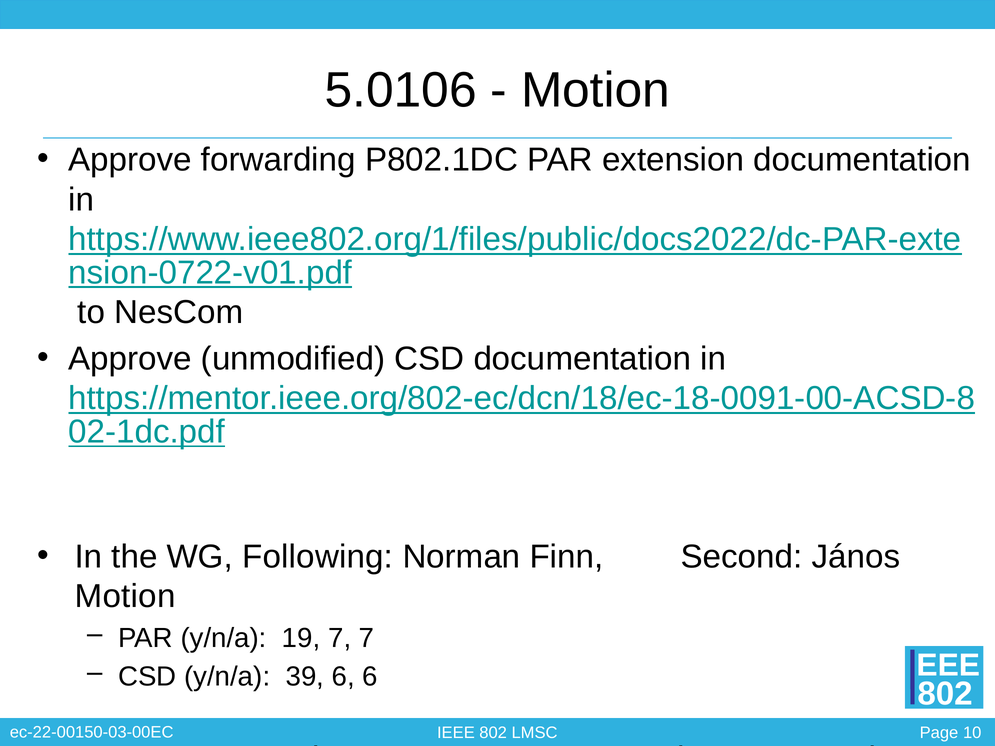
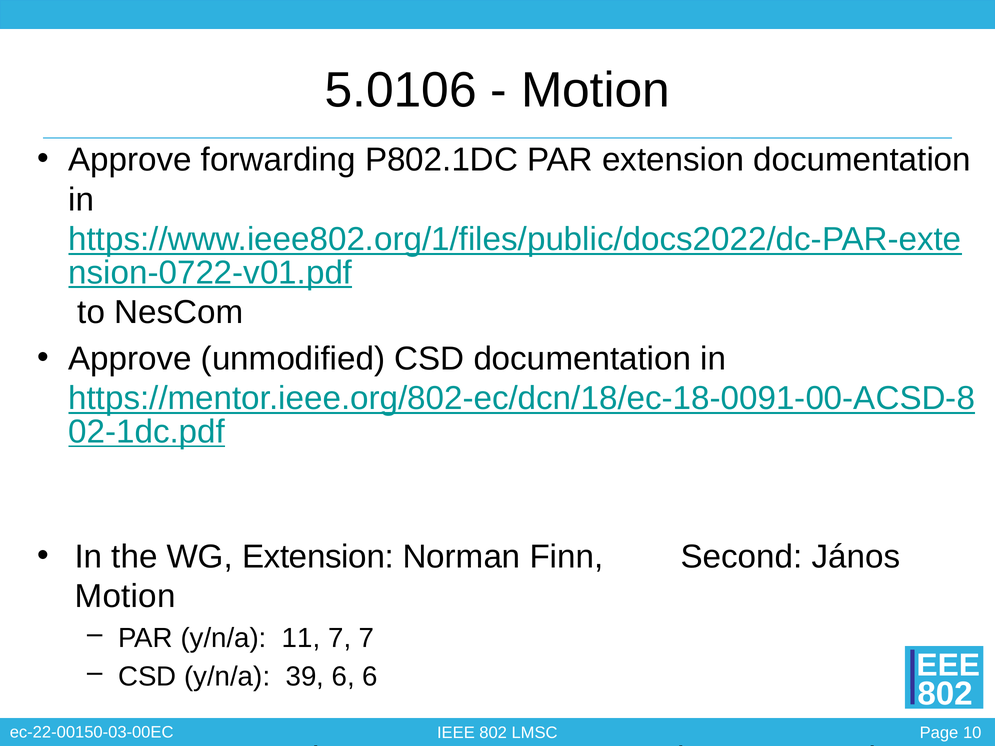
WG Following: Following -> Extension
19: 19 -> 11
